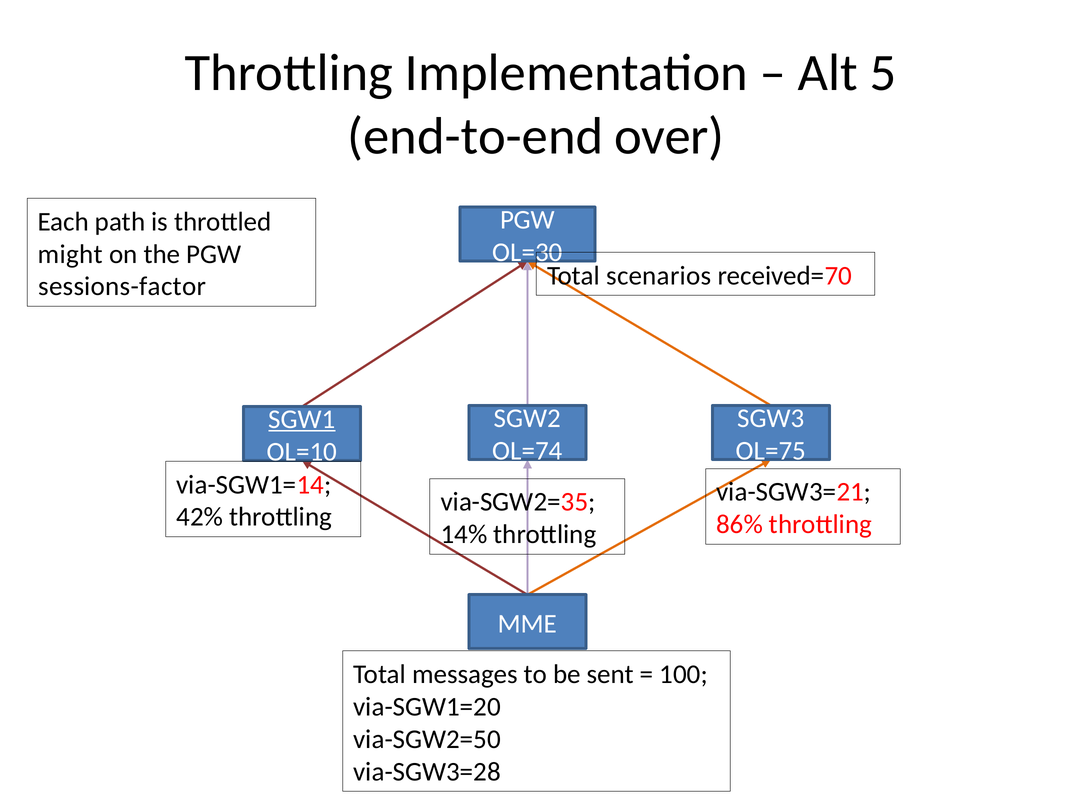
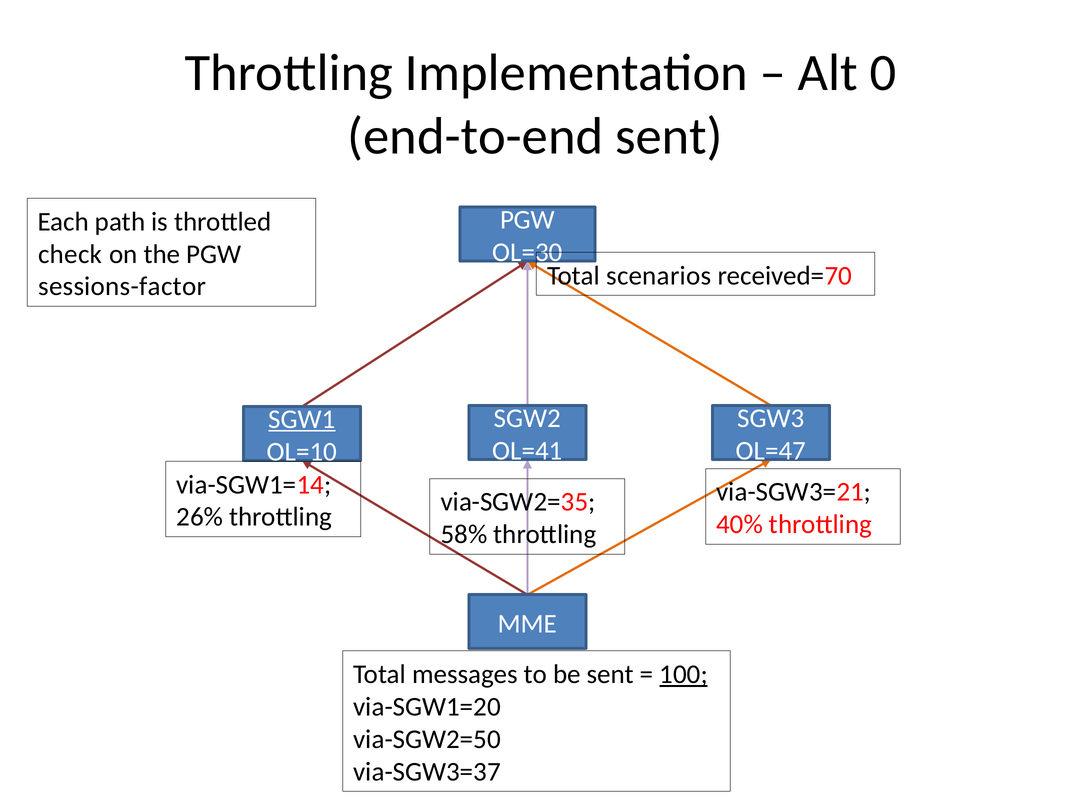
5: 5 -> 0
end-to-end over: over -> sent
might: might -> check
OL=74: OL=74 -> OL=41
OL=75: OL=75 -> OL=47
42%: 42% -> 26%
86%: 86% -> 40%
14%: 14% -> 58%
100 underline: none -> present
via-SGW3=28: via-SGW3=28 -> via-SGW3=37
